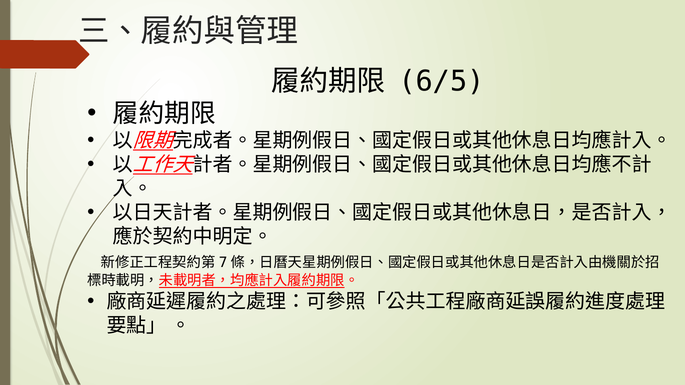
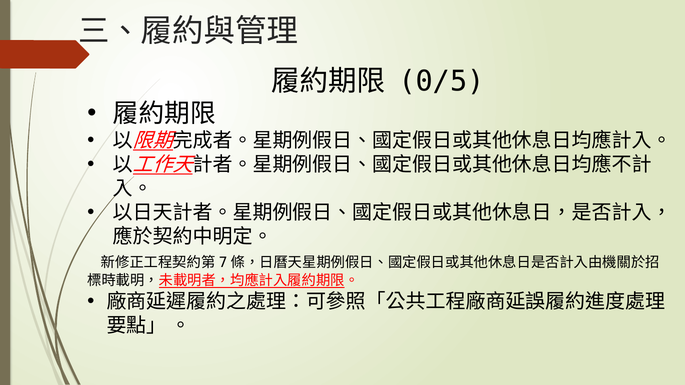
6/5: 6/5 -> 0/5
